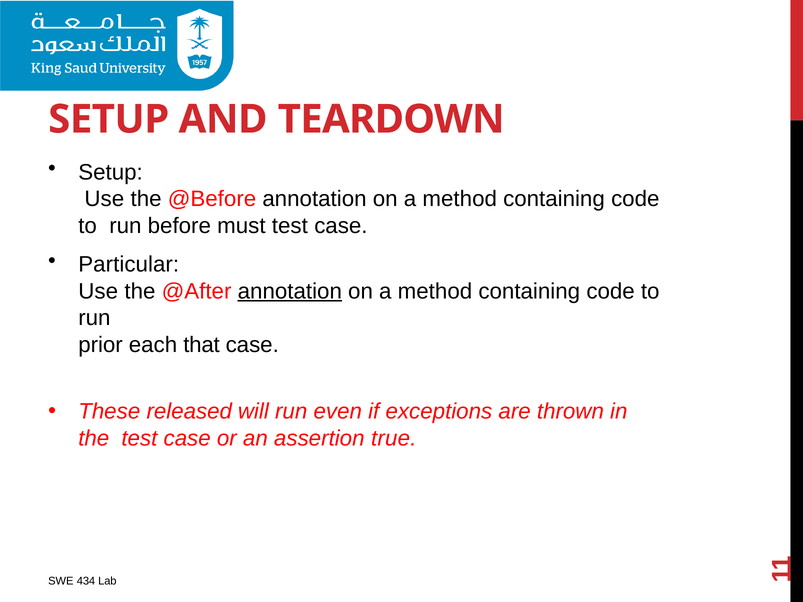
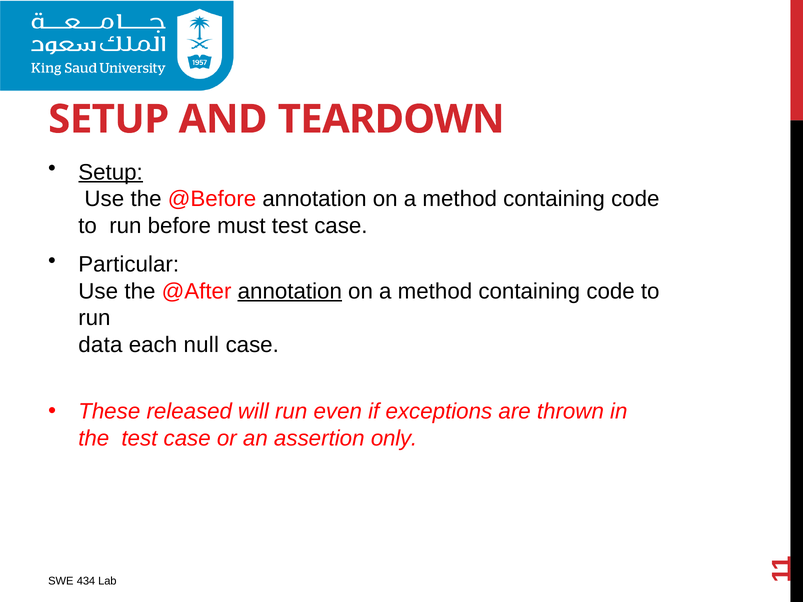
Setup at (111, 172) underline: none -> present
prior: prior -> data
that: that -> null
true: true -> only
